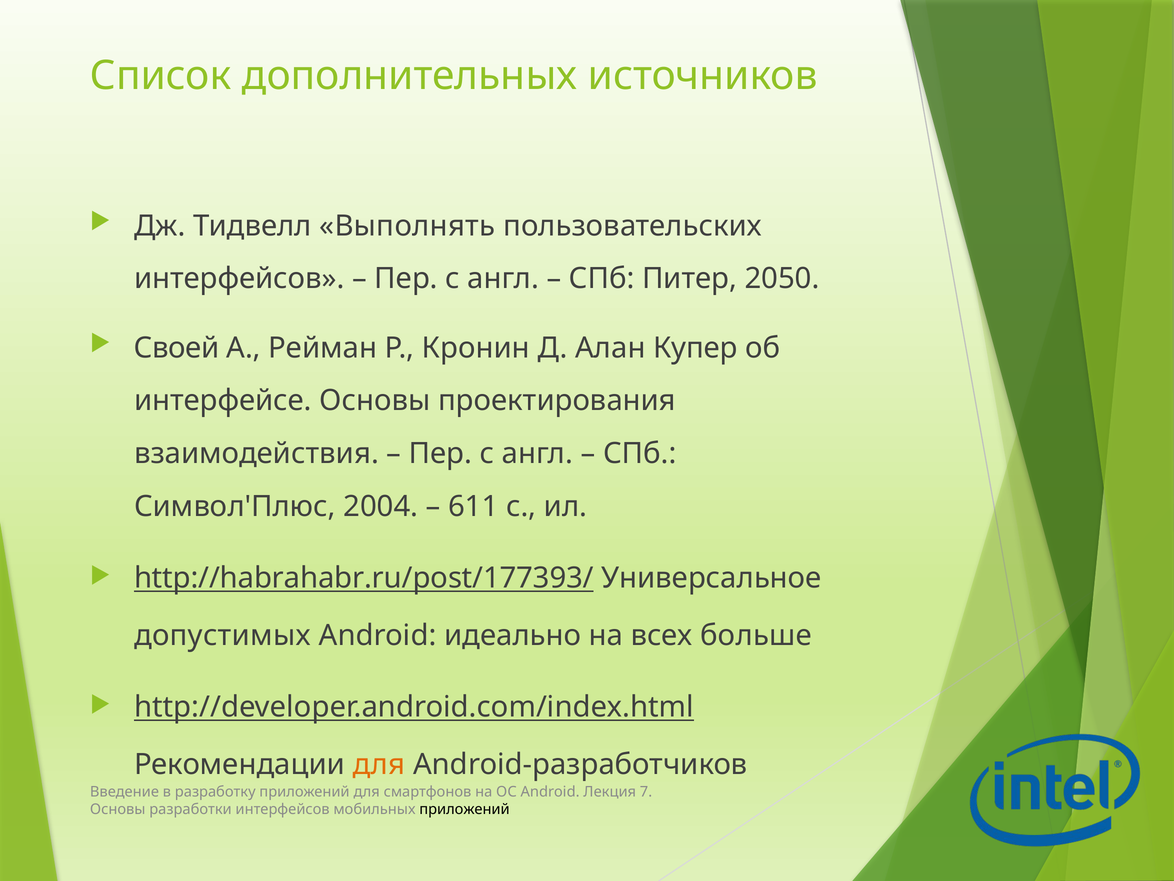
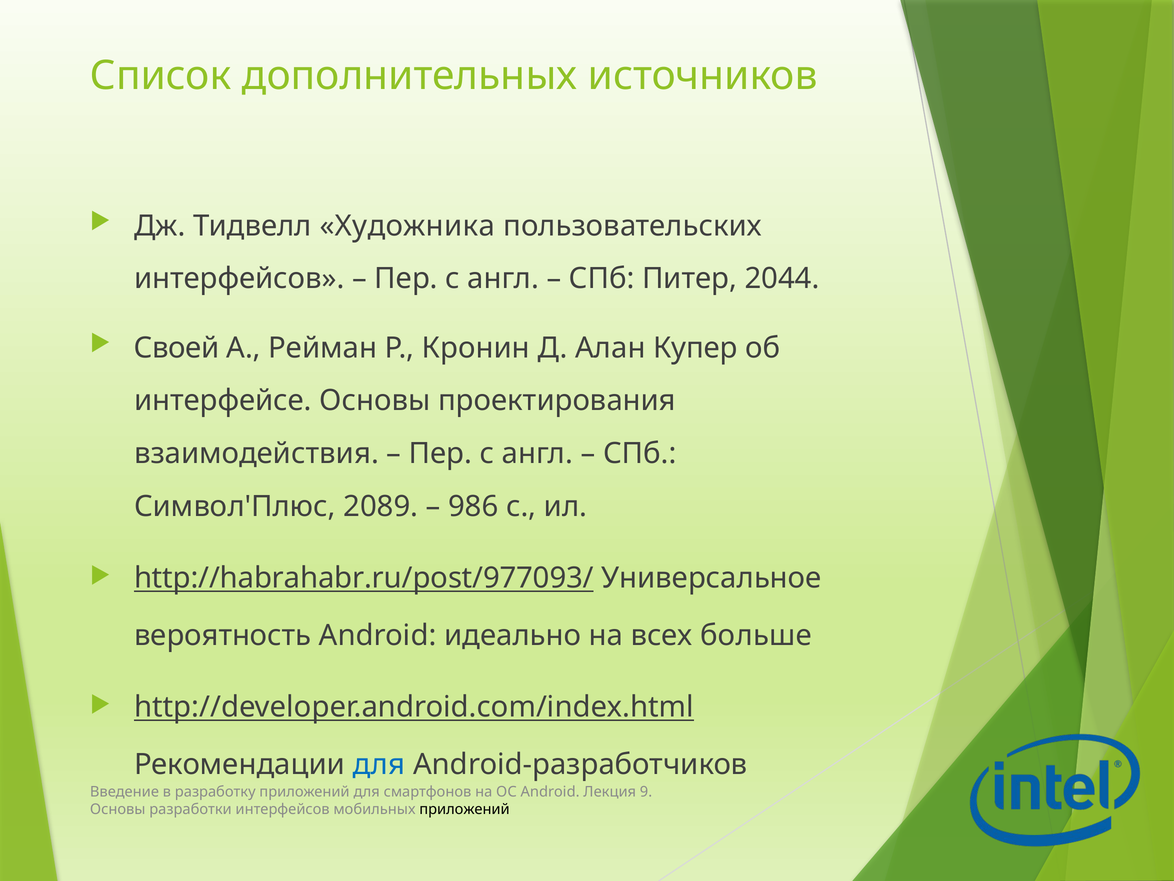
Выполнять: Выполнять -> Художника
2050: 2050 -> 2044
2004: 2004 -> 2089
611: 611 -> 986
http://habrahabr.ru/post/177393/: http://habrahabr.ru/post/177393/ -> http://habrahabr.ru/post/977093/
допустимых: допустимых -> вероятность
для at (379, 764) colour: orange -> blue
7: 7 -> 9
